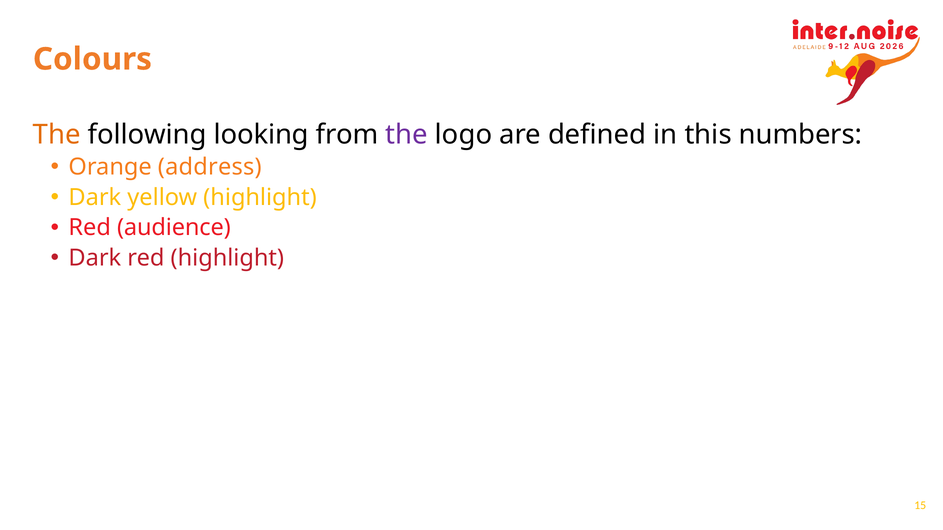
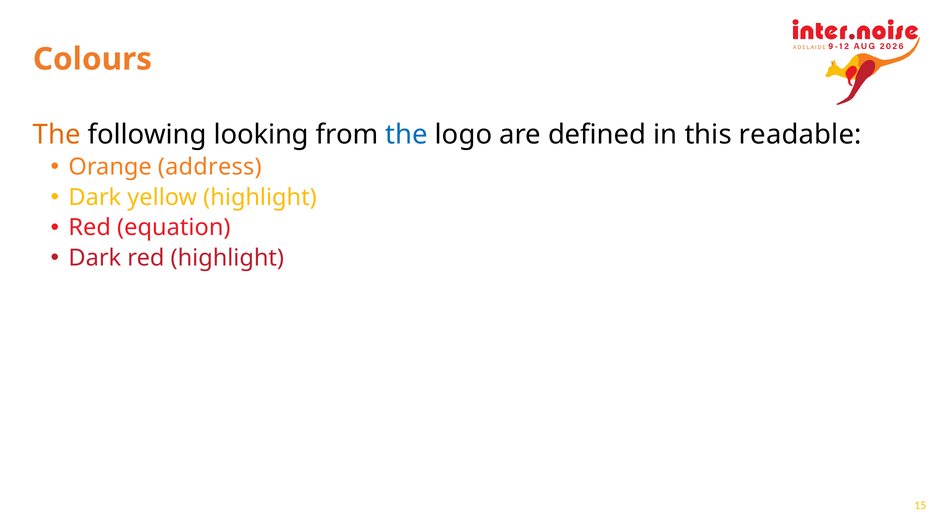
the at (407, 135) colour: purple -> blue
numbers: numbers -> readable
audience: audience -> equation
